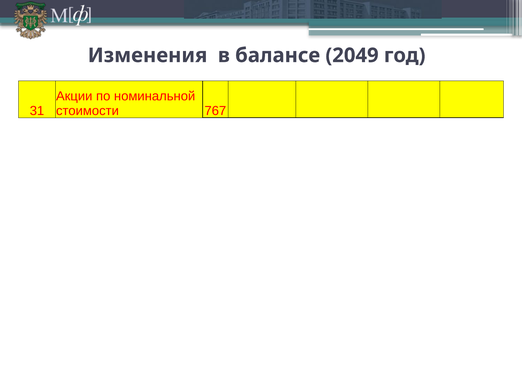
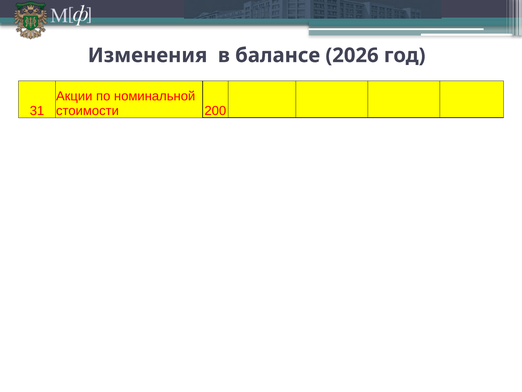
2049: 2049 -> 2026
767: 767 -> 200
